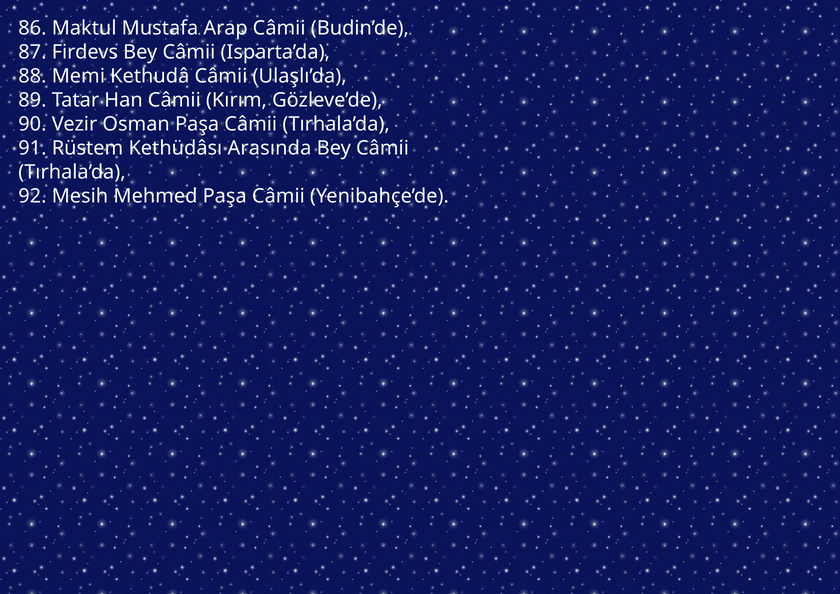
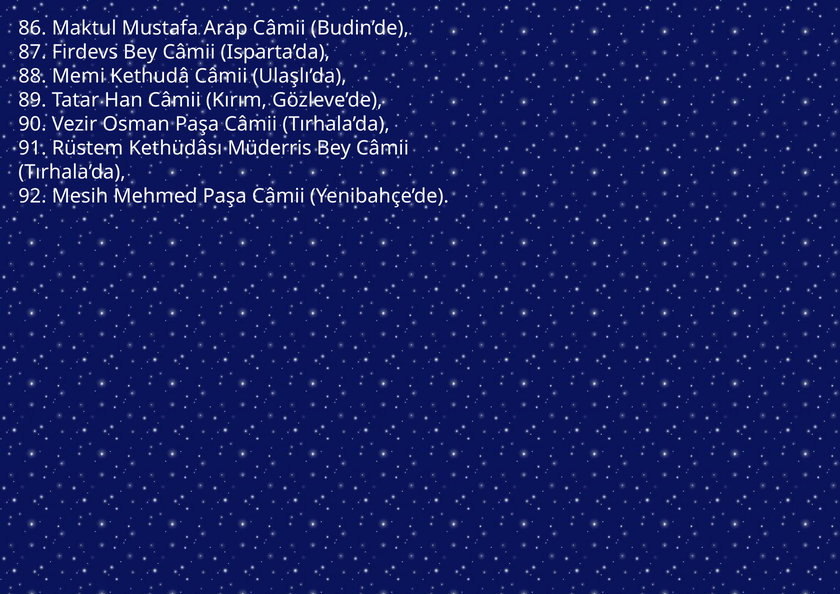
Arasında: Arasında -> Müderris
